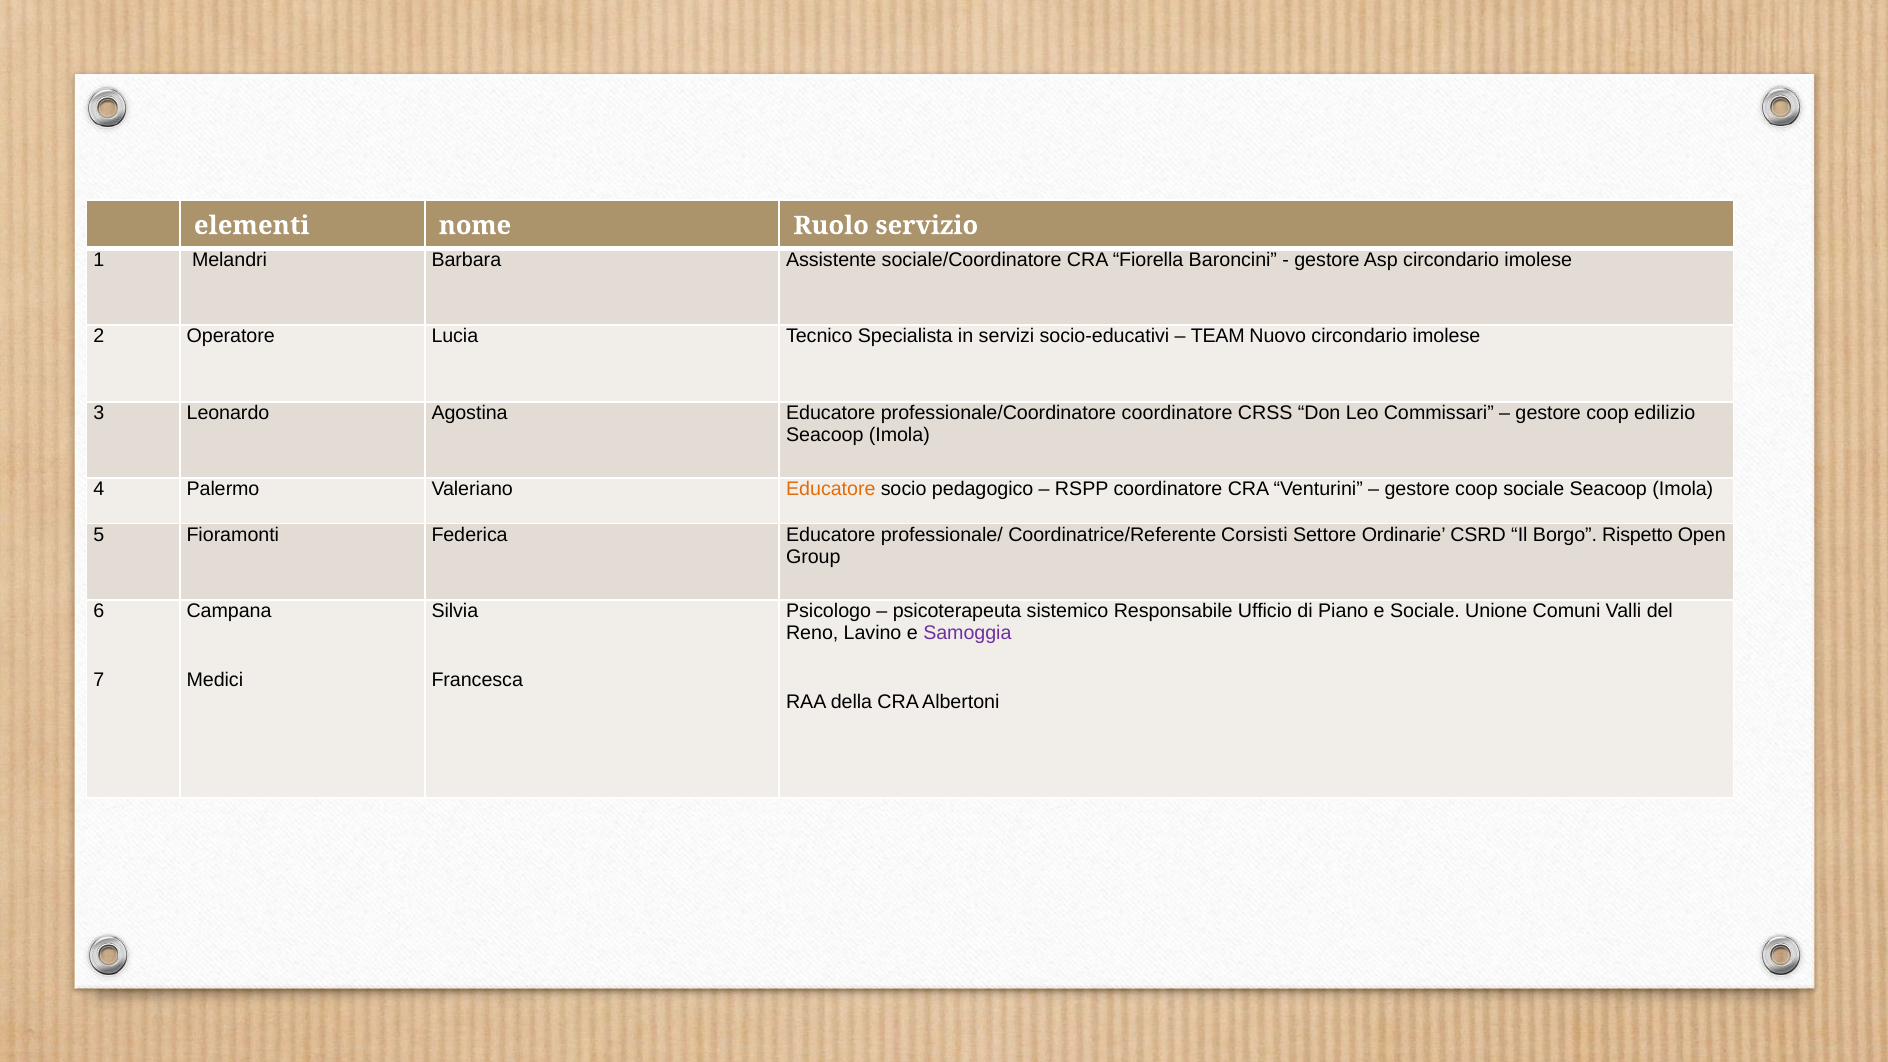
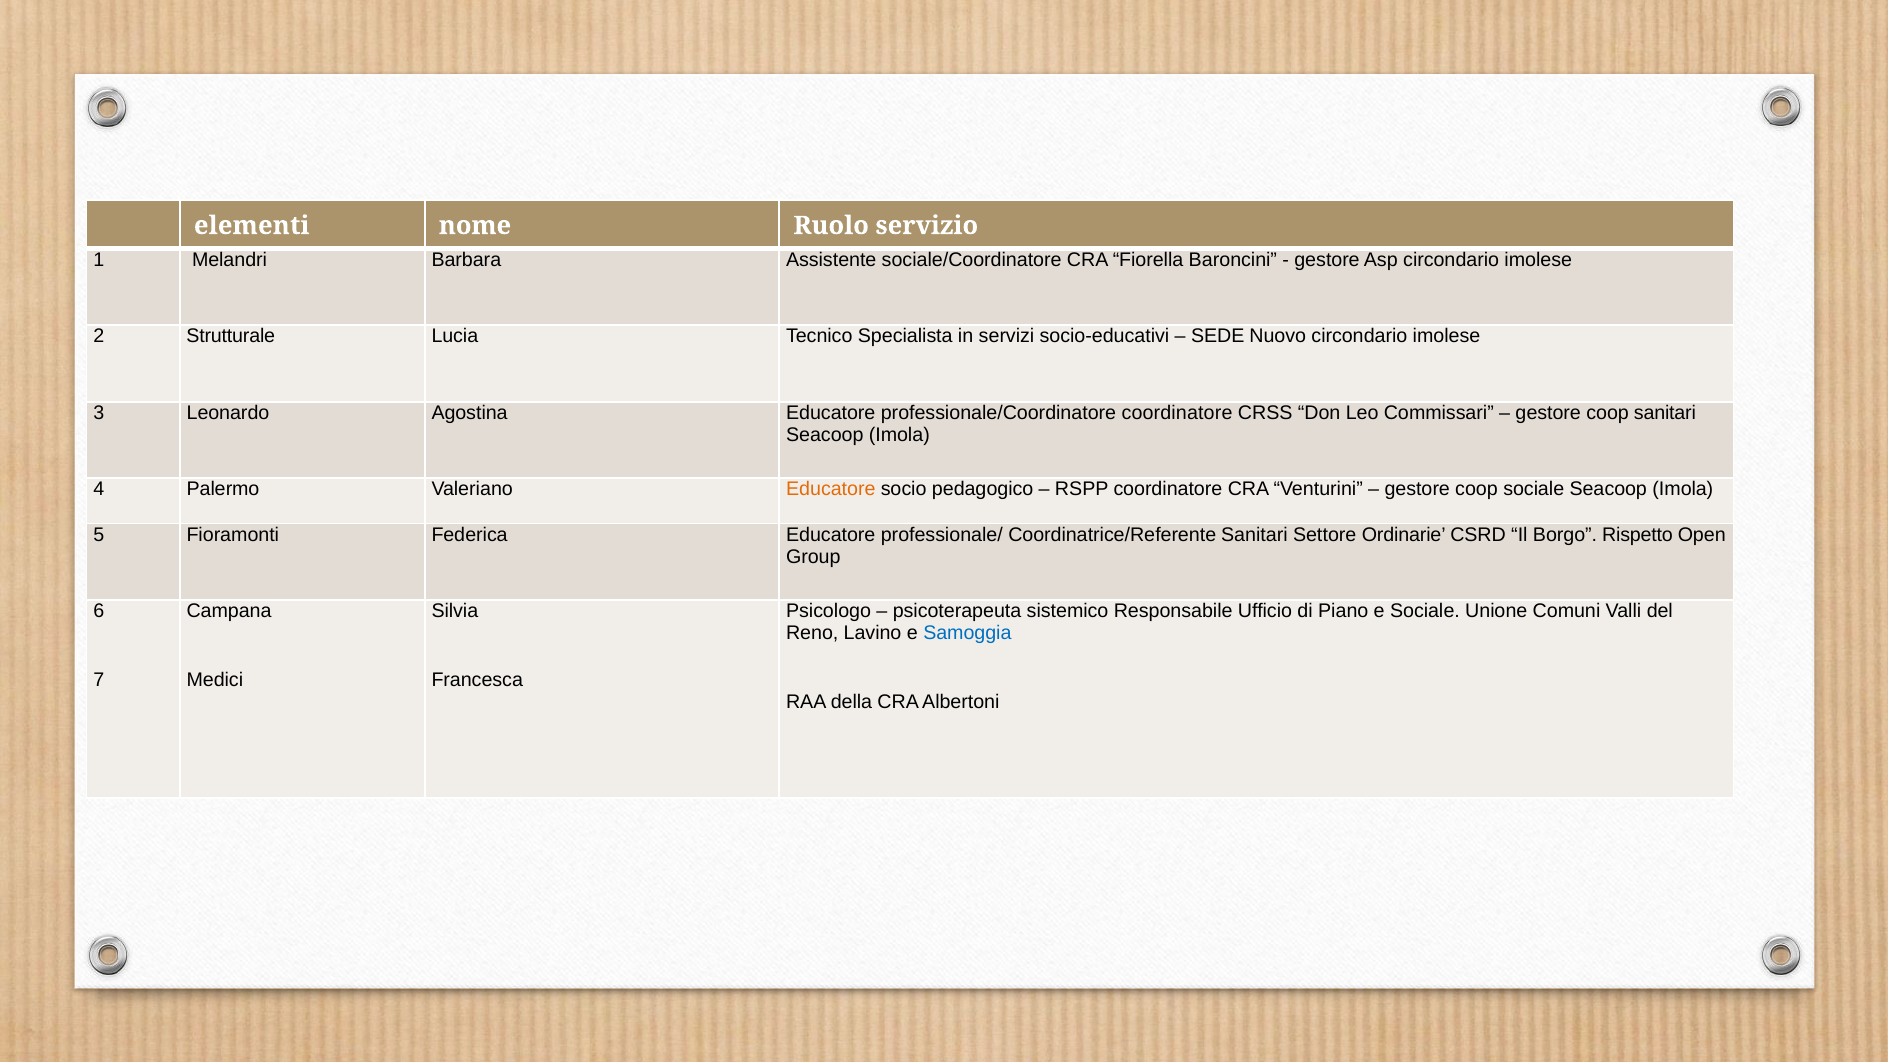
Operatore: Operatore -> Strutturale
TEAM: TEAM -> SEDE
coop edilizio: edilizio -> sanitari
Coordinatrice/Referente Corsisti: Corsisti -> Sanitari
Samoggia colour: purple -> blue
